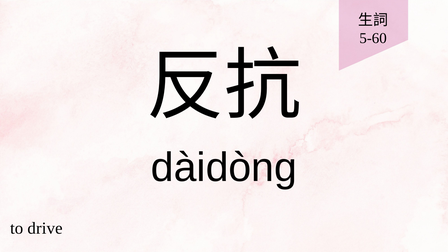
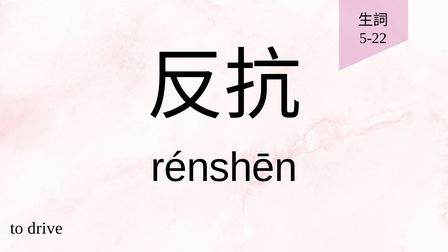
5-60: 5-60 -> 5-22
dàidòng: dàidòng -> rénshēn
